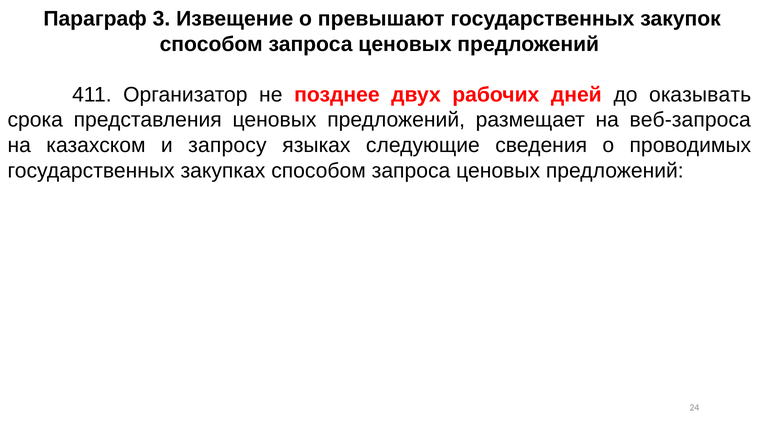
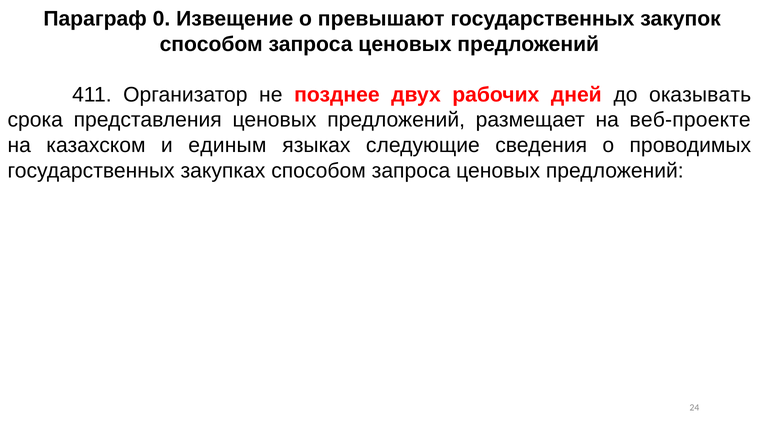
3: 3 -> 0
веб-запроса: веб-запроса -> веб-проекте
запросу: запросу -> единым
